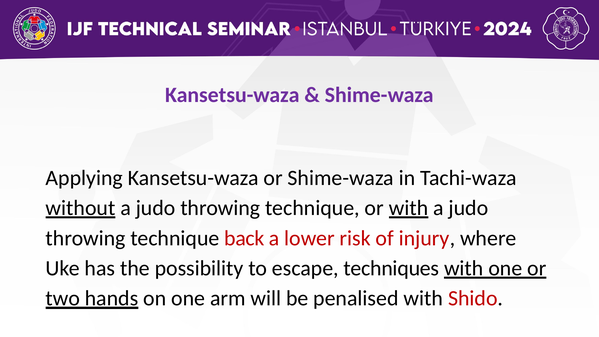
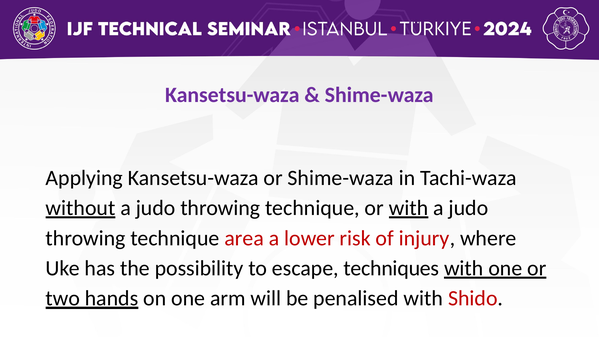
back: back -> area
